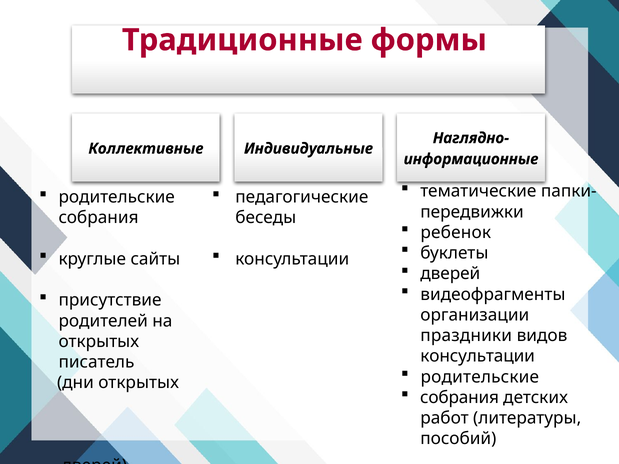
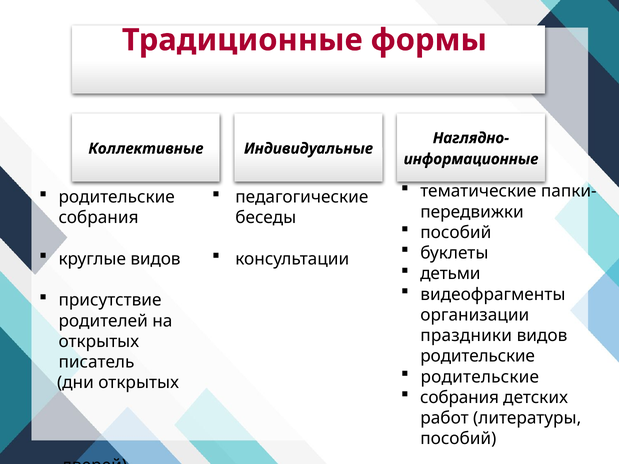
ребенок at (456, 233): ребенок -> пособий
круглые сайты: сайты -> видов
дверей at (450, 274): дверей -> детьми
консультации at (478, 356): консультации -> родительские
